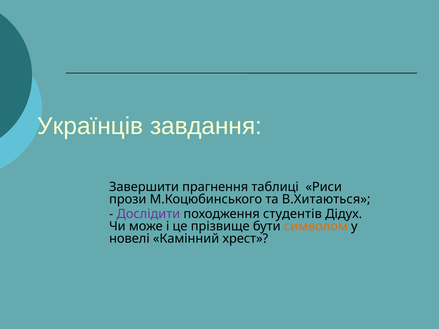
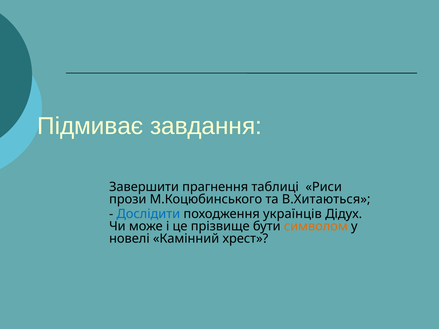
Українців: Українців -> Підмиває
Дослідити colour: purple -> blue
студентів: студентів -> українців
